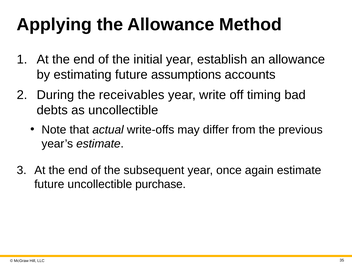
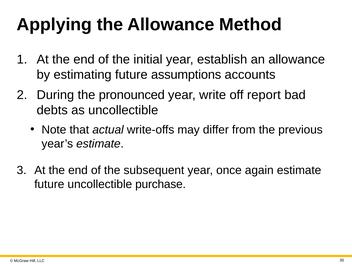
receivables: receivables -> pronounced
timing: timing -> report
